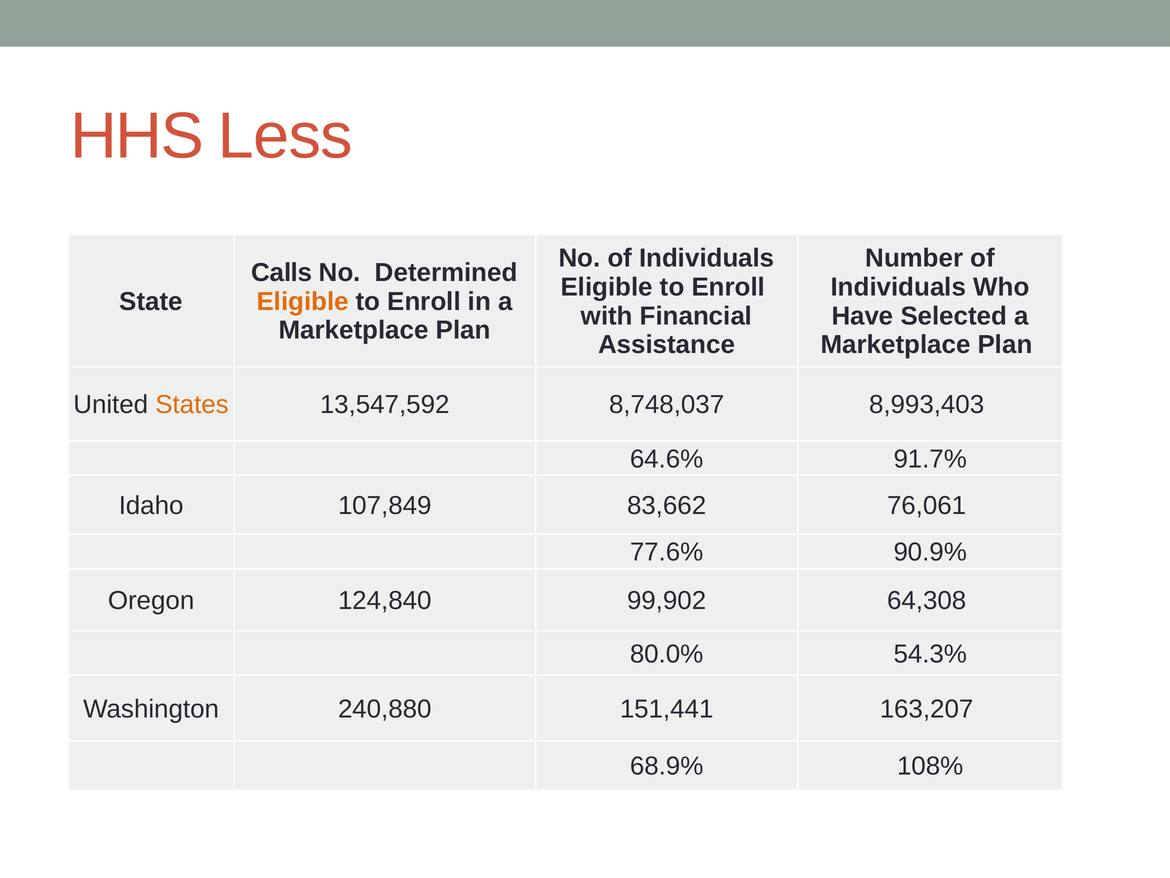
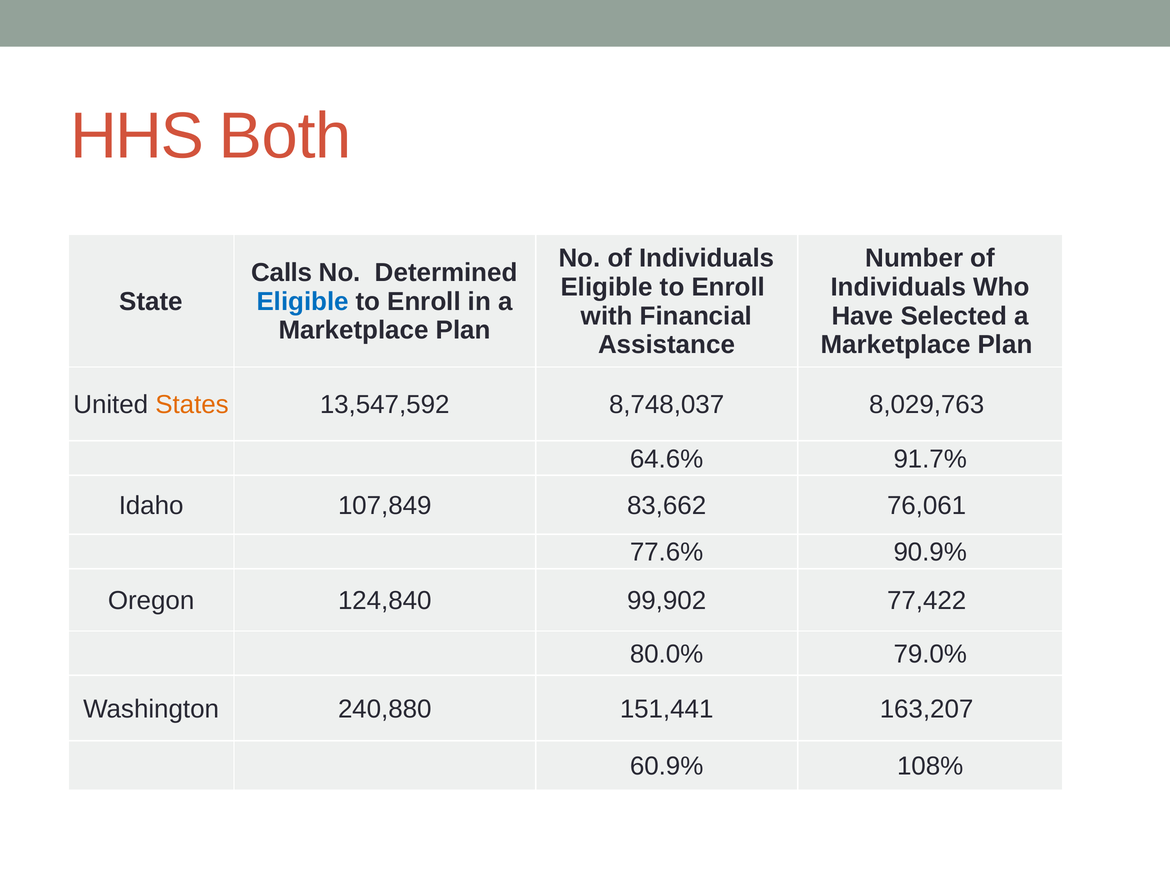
Less: Less -> Both
Eligible at (303, 301) colour: orange -> blue
8,993,403: 8,993,403 -> 8,029,763
64,308: 64,308 -> 77,422
54.3%: 54.3% -> 79.0%
68.9%: 68.9% -> 60.9%
